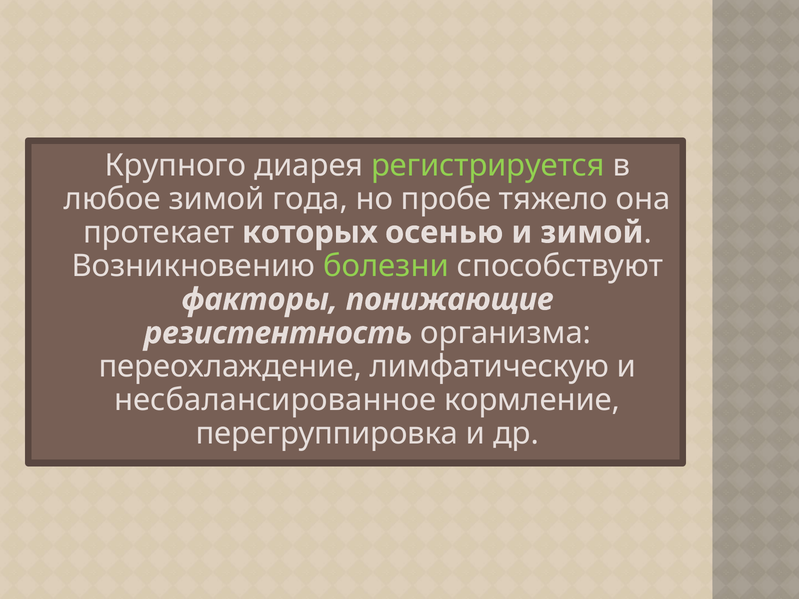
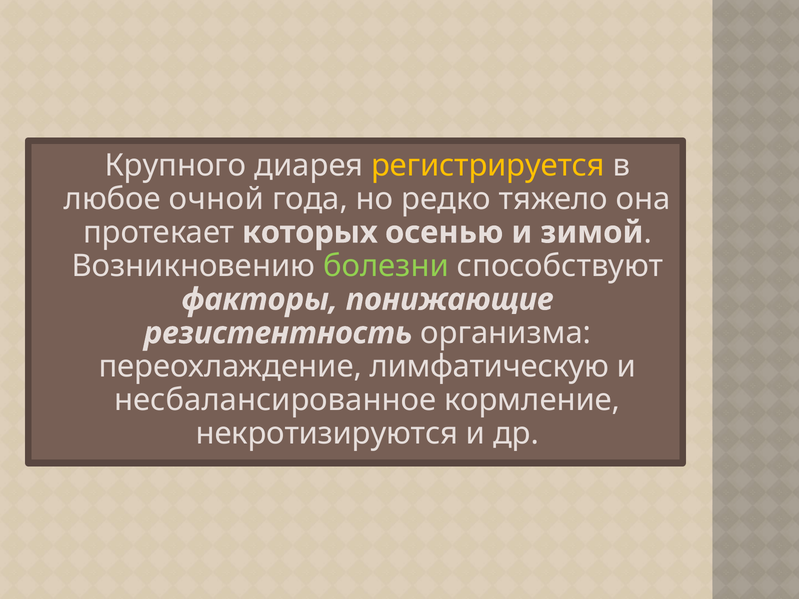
регистрируется colour: light green -> yellow
любое зимой: зимой -> очной
пробе: пробе -> редко
перегруппировка: перегруппировка -> некротизируются
